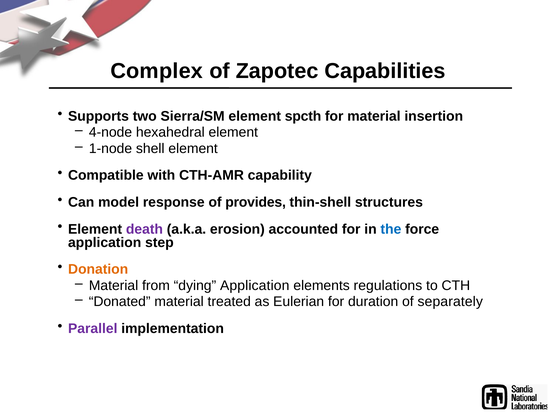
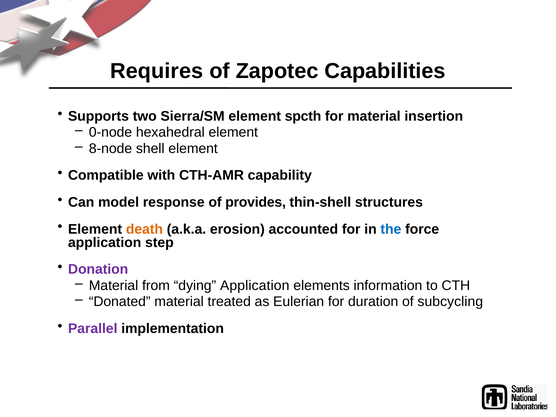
Complex: Complex -> Requires
4-node: 4-node -> 0-node
1-node: 1-node -> 8-node
death colour: purple -> orange
Donation colour: orange -> purple
regulations: regulations -> information
separately: separately -> subcycling
